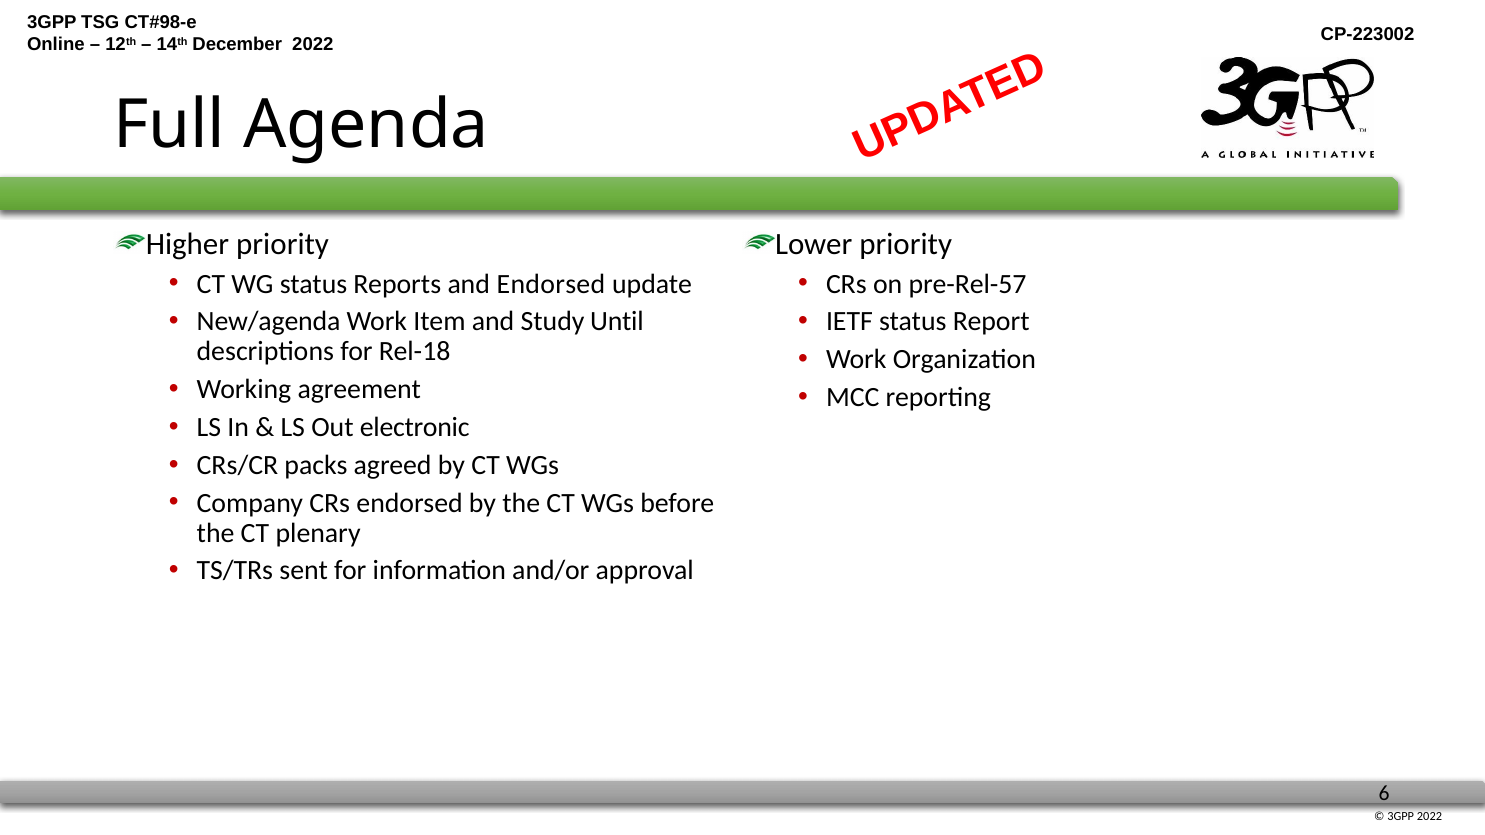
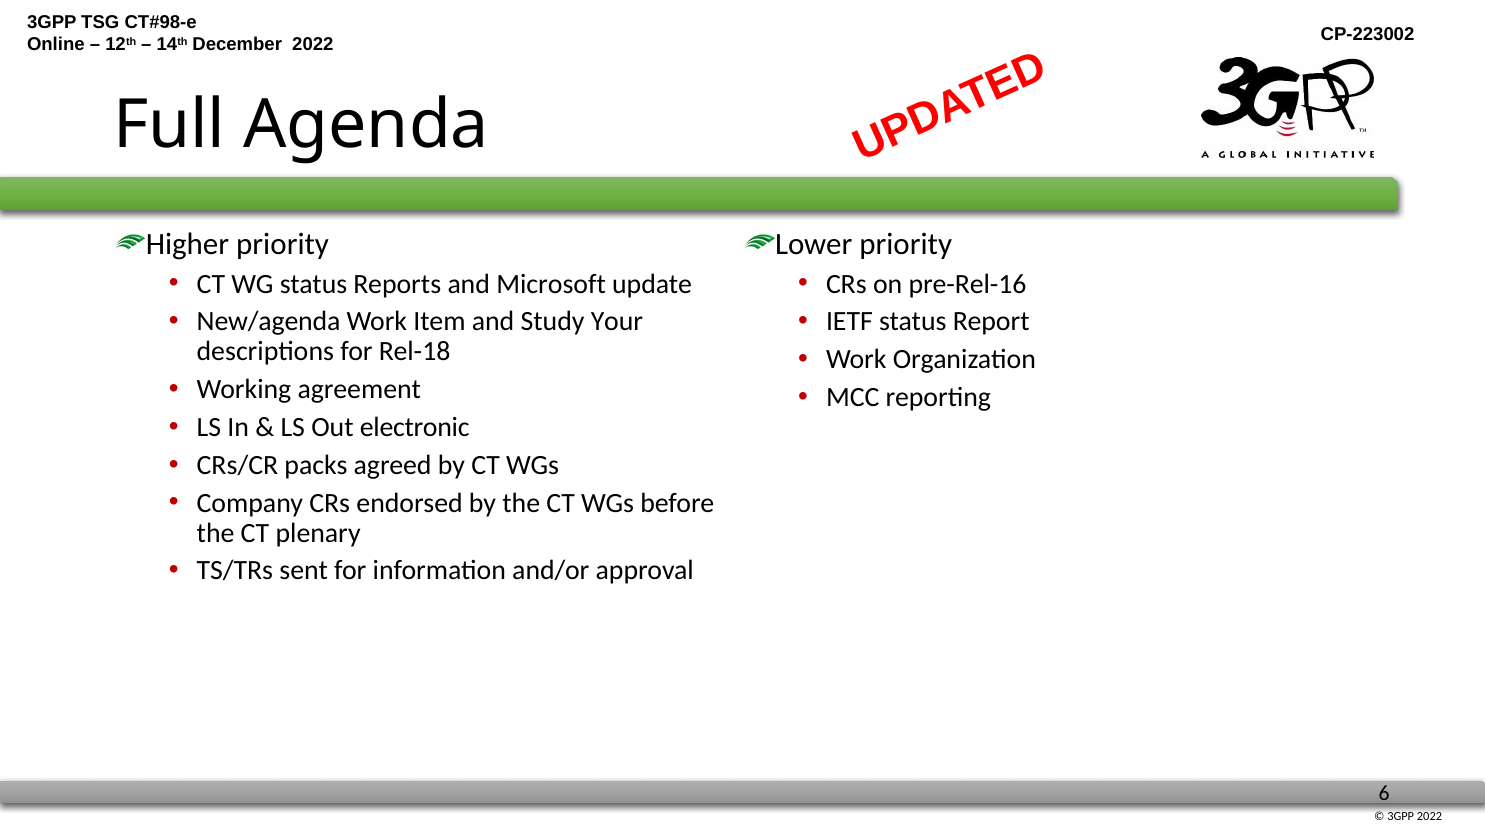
and Endorsed: Endorsed -> Microsoft
pre-Rel-57: pre-Rel-57 -> pre-Rel-16
Until: Until -> Your
